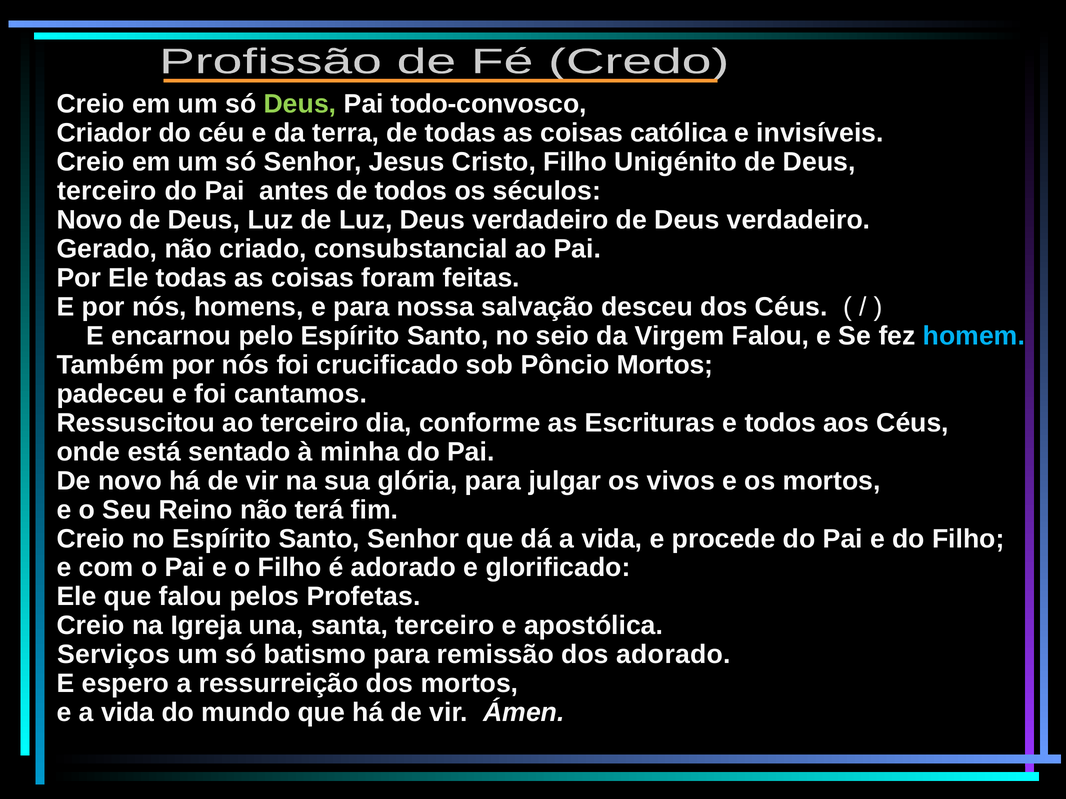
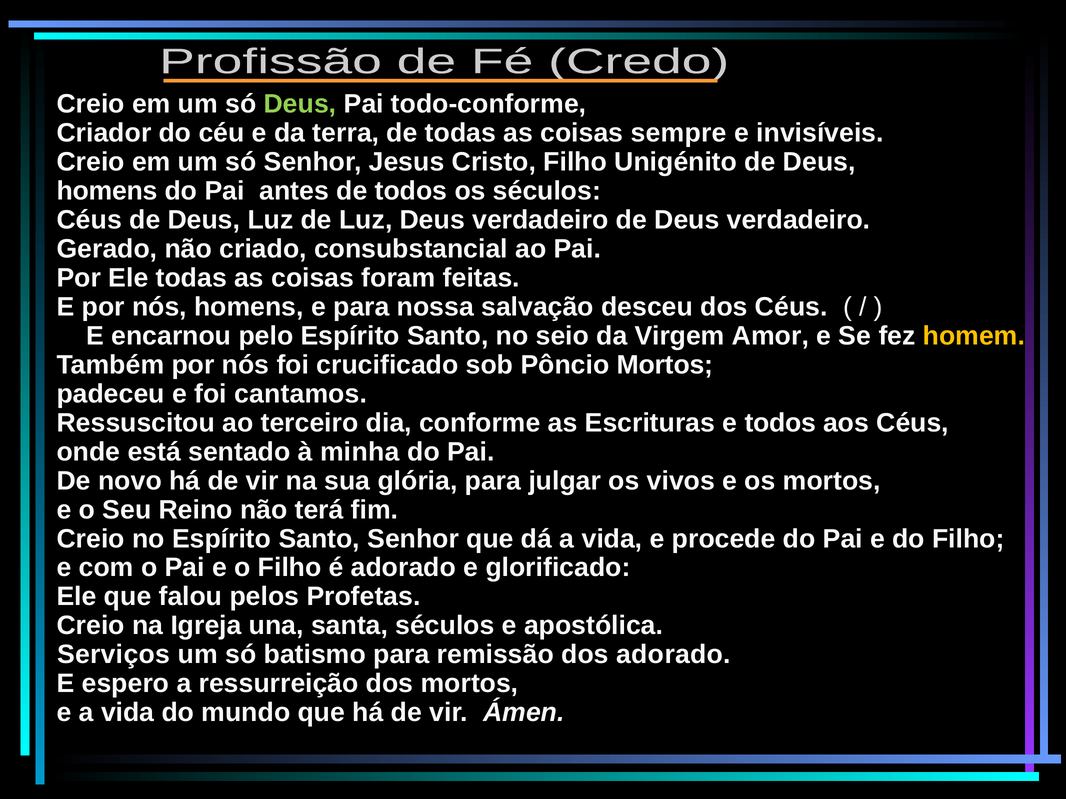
todo-convosco: todo-convosco -> todo-conforme
católica: católica -> sempre
terceiro at (107, 191): terceiro -> homens
Novo at (89, 220): Novo -> Céus
Virgem Falou: Falou -> Amor
homem colour: light blue -> yellow
santa terceiro: terceiro -> séculos
